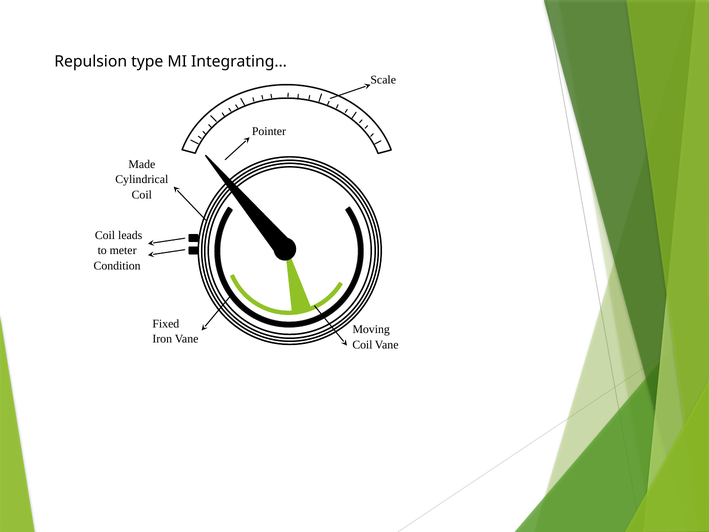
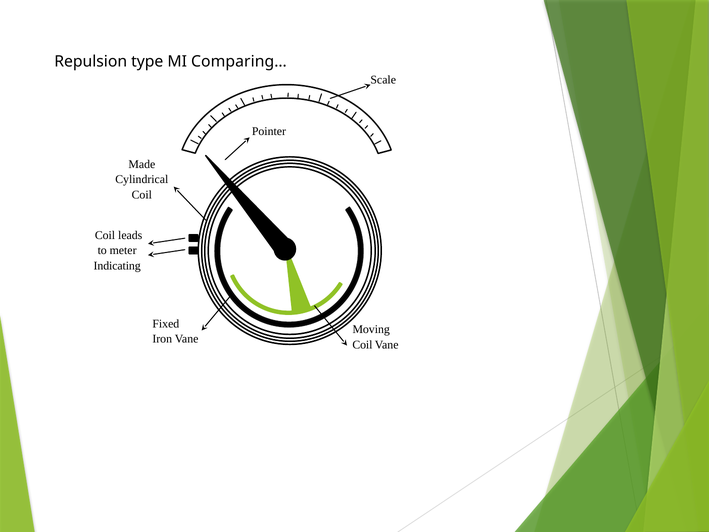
Integrating…: Integrating… -> Comparing…
Condition: Condition -> Indicating
